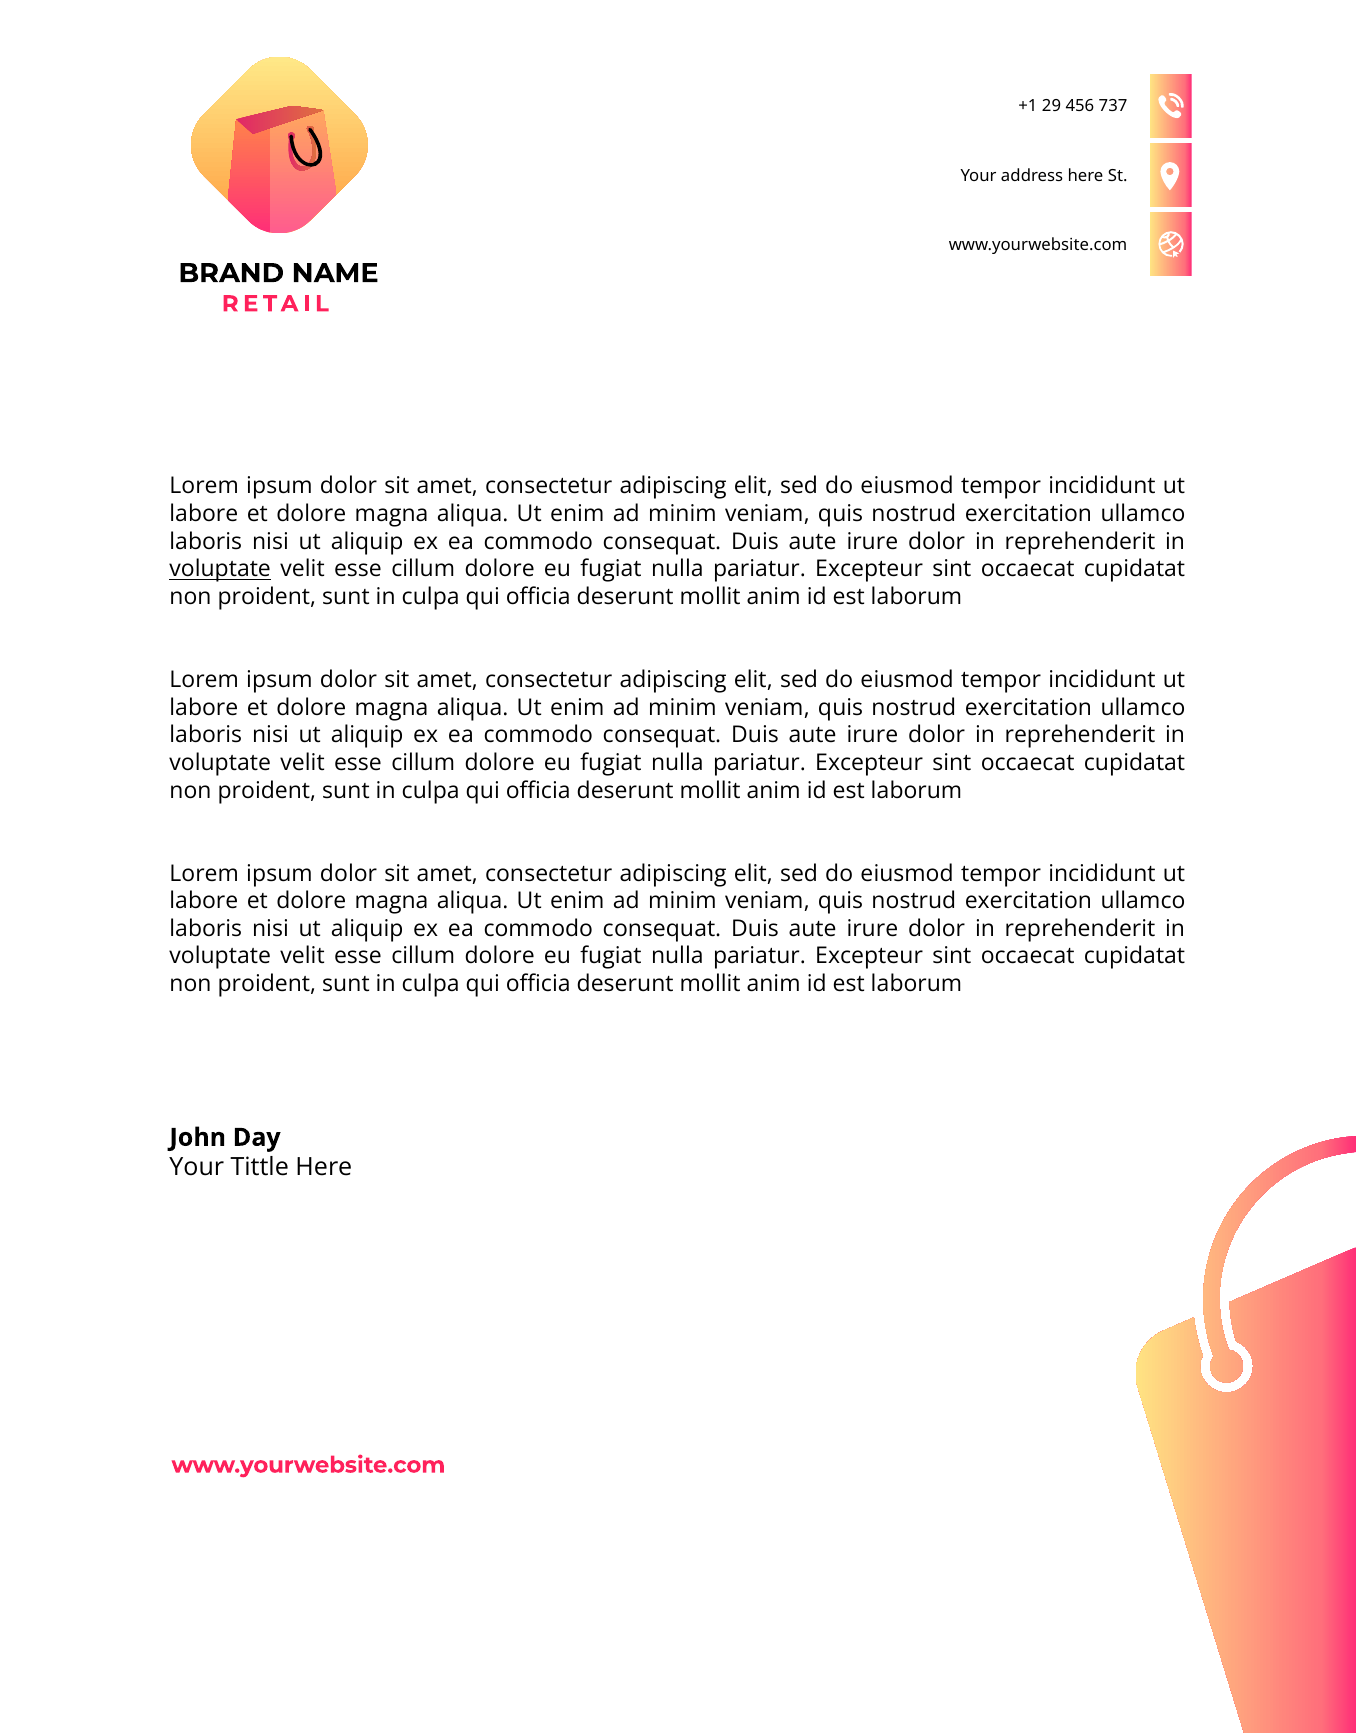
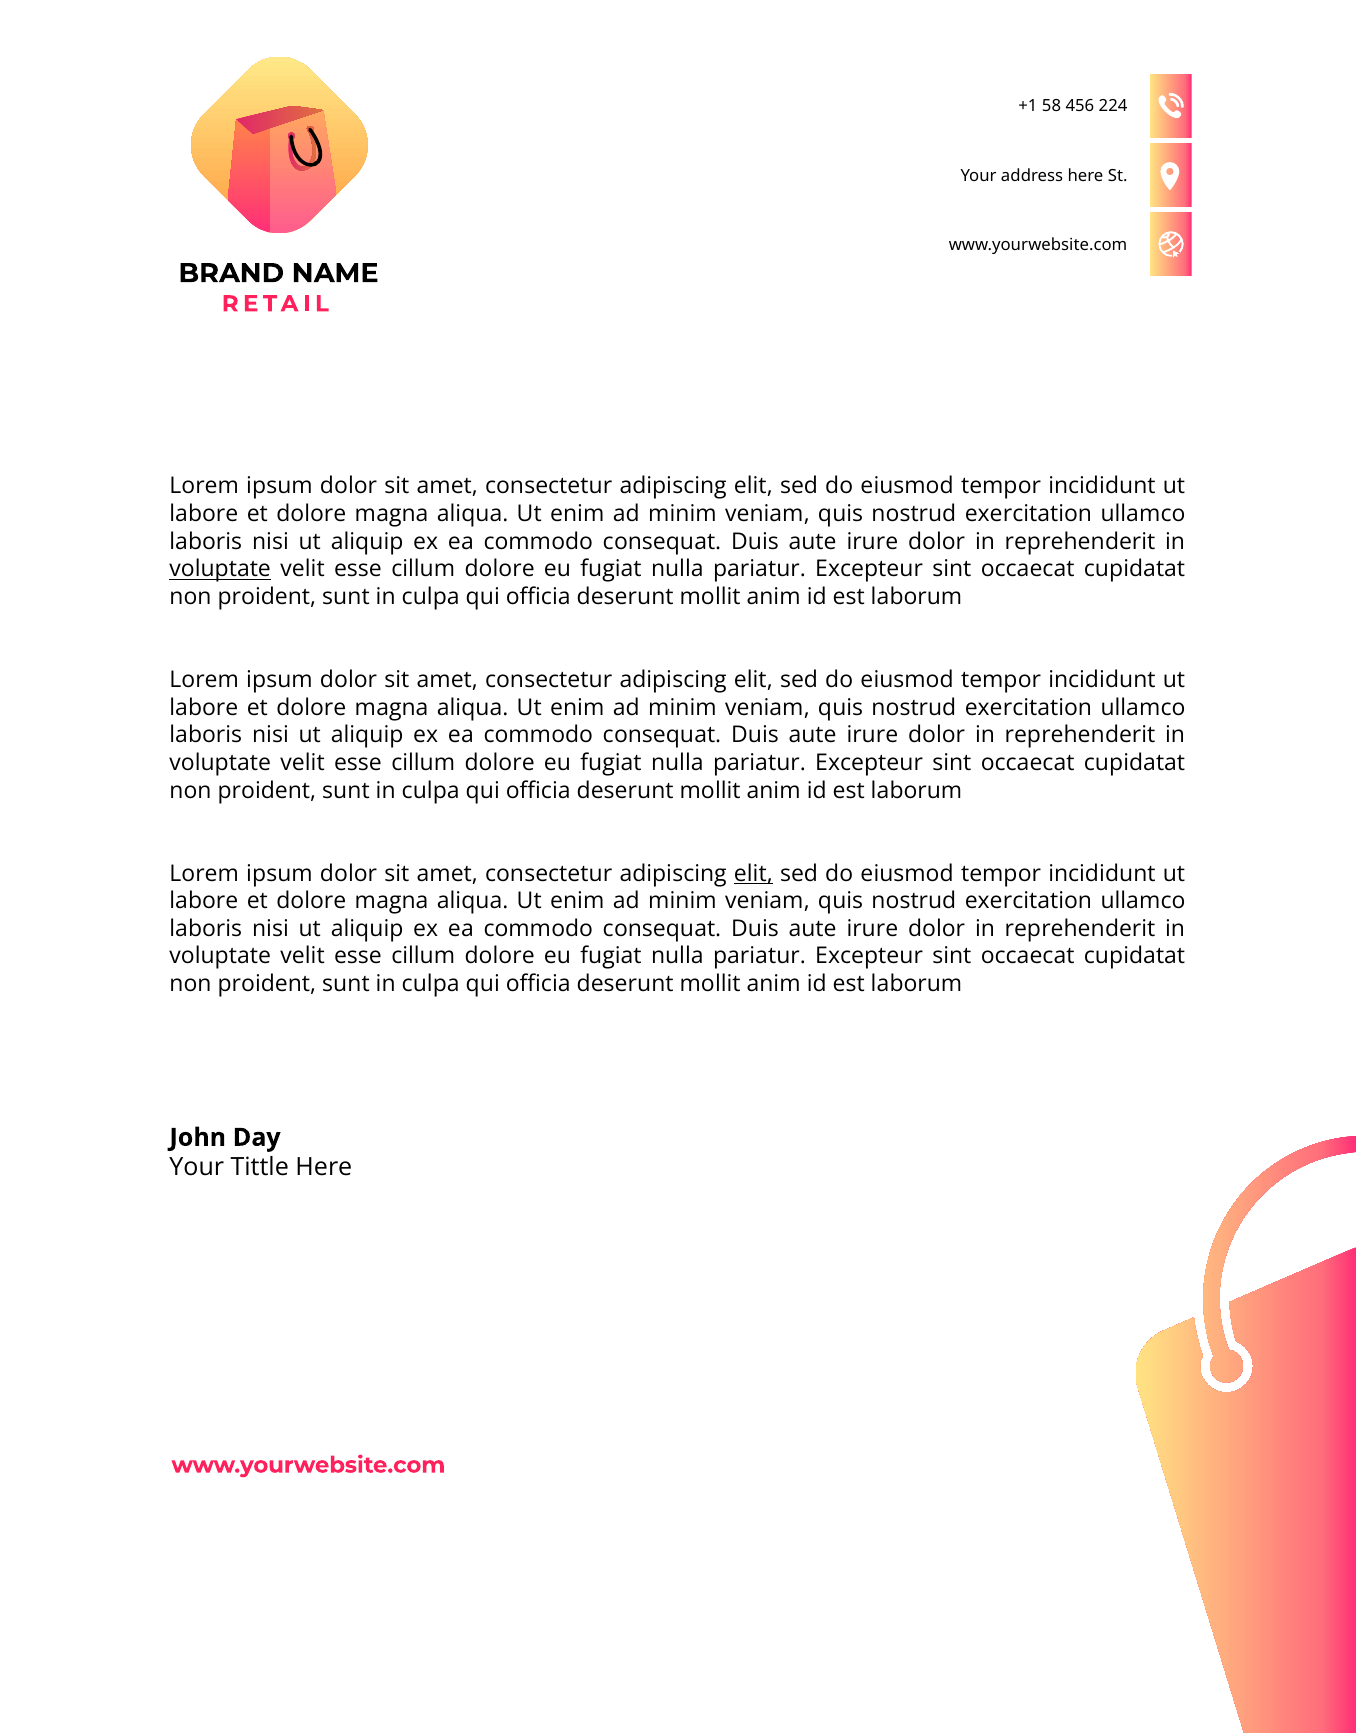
29: 29 -> 58
737: 737 -> 224
elit at (753, 873) underline: none -> present
